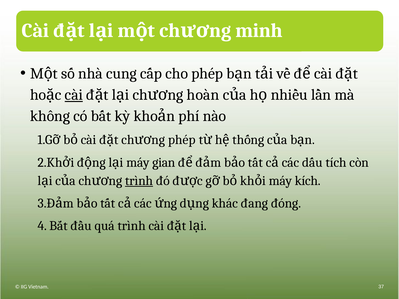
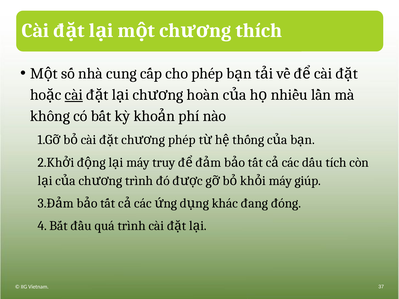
minh: minh -> thích
gian: gian -> truy
trình at (139, 181) underline: present -> none
kích: kích -> giúp
